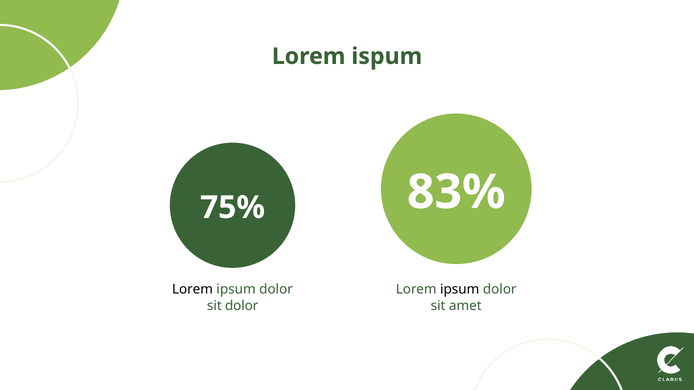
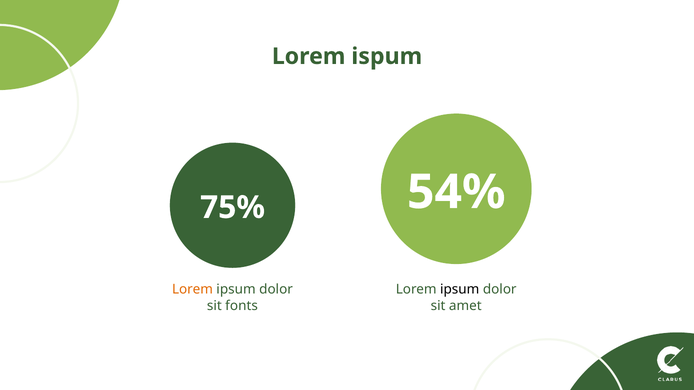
83%: 83% -> 54%
Lorem at (192, 290) colour: black -> orange
sit dolor: dolor -> fonts
